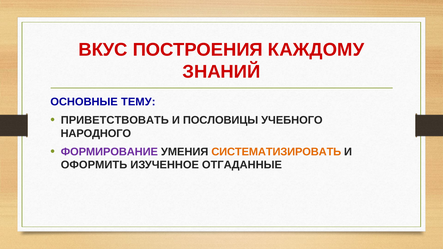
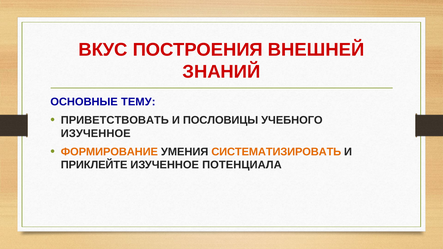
КАЖДОМУ: КАЖДОМУ -> ВНЕШНЕЙ
НАРОДНОГО at (96, 134): НАРОДНОГО -> ИЗУЧЕННОЕ
ФОРМИРОВАНИЕ colour: purple -> orange
ОФОРМИТЬ: ОФОРМИТЬ -> ПРИКЛЕЙТЕ
ОТГАДАННЫЕ: ОТГАДАННЫЕ -> ПОТЕНЦИАЛА
